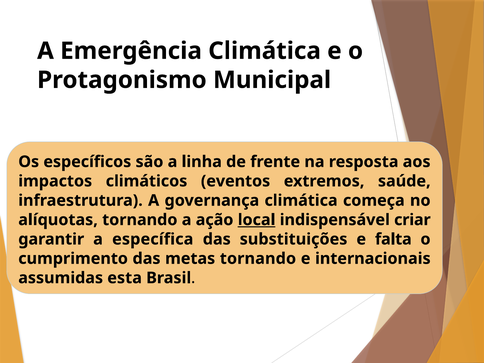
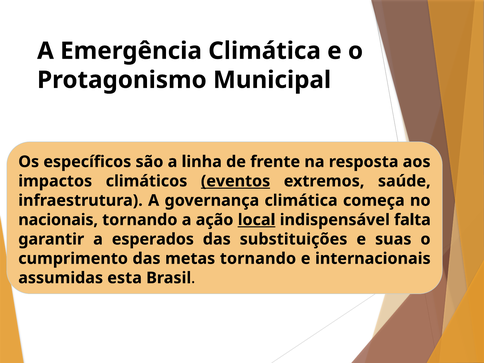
eventos underline: none -> present
alíquotas: alíquotas -> nacionais
criar: criar -> falta
específica: específica -> esperados
falta: falta -> suas
